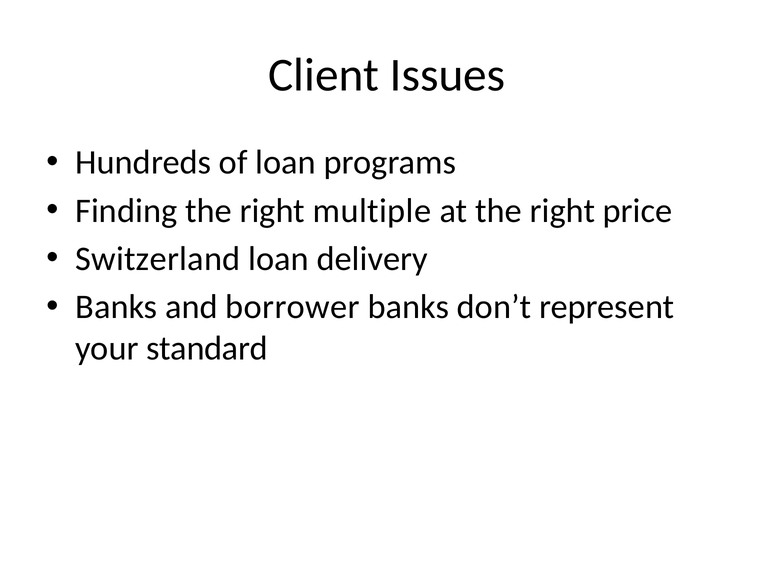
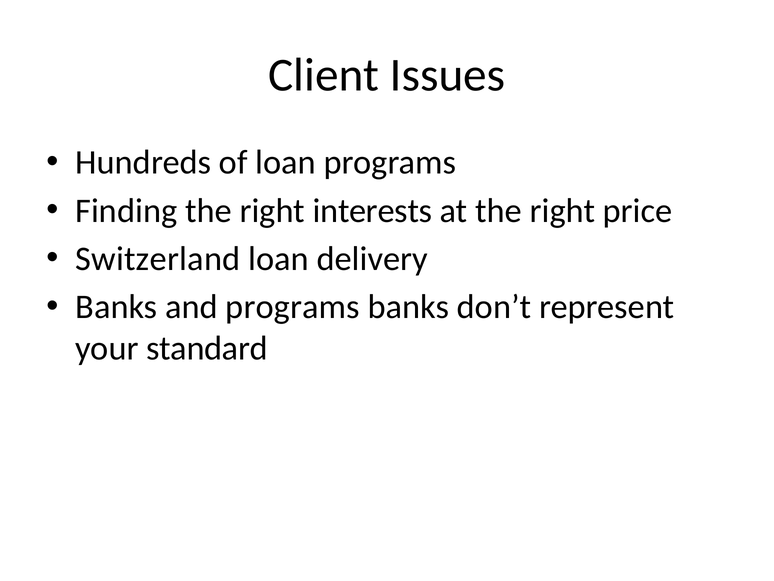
multiple: multiple -> interests
and borrower: borrower -> programs
